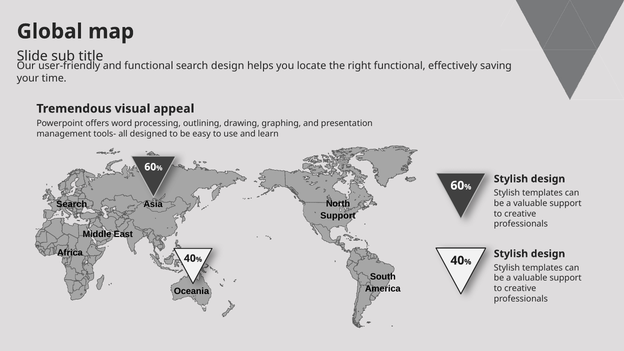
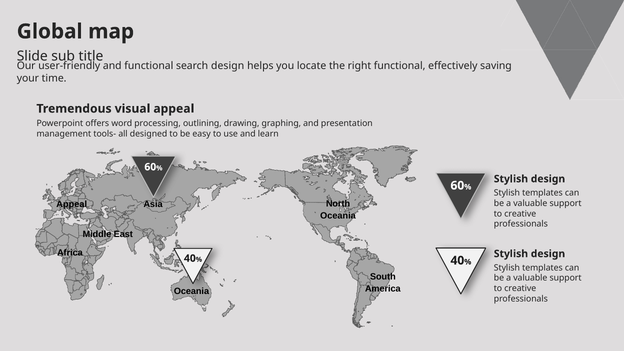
Search at (72, 204): Search -> Appeal
Support at (338, 216): Support -> Oceania
